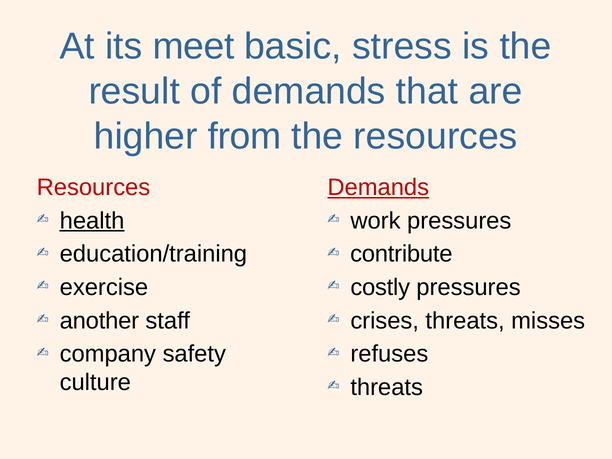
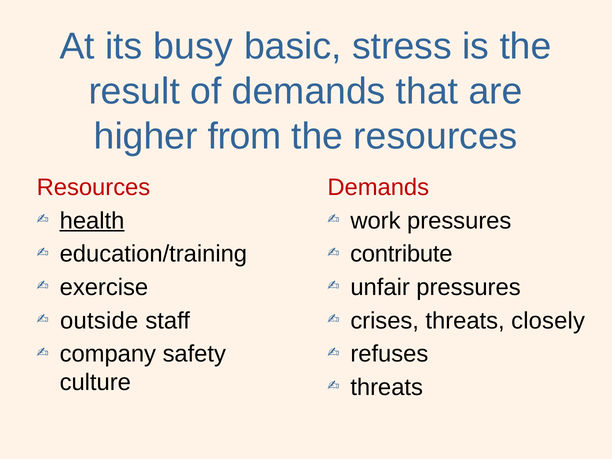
meet: meet -> busy
Demands at (378, 187) underline: present -> none
costly: costly -> unfair
another: another -> outside
misses: misses -> closely
